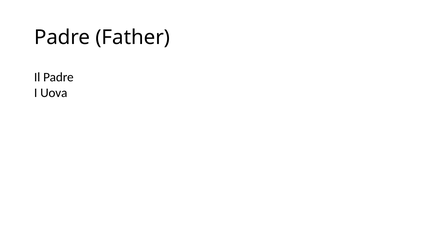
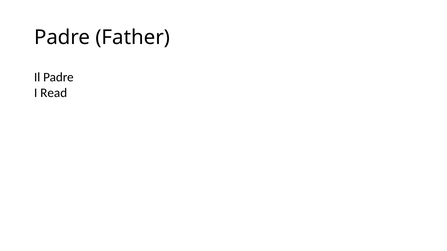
Uova: Uova -> Read
